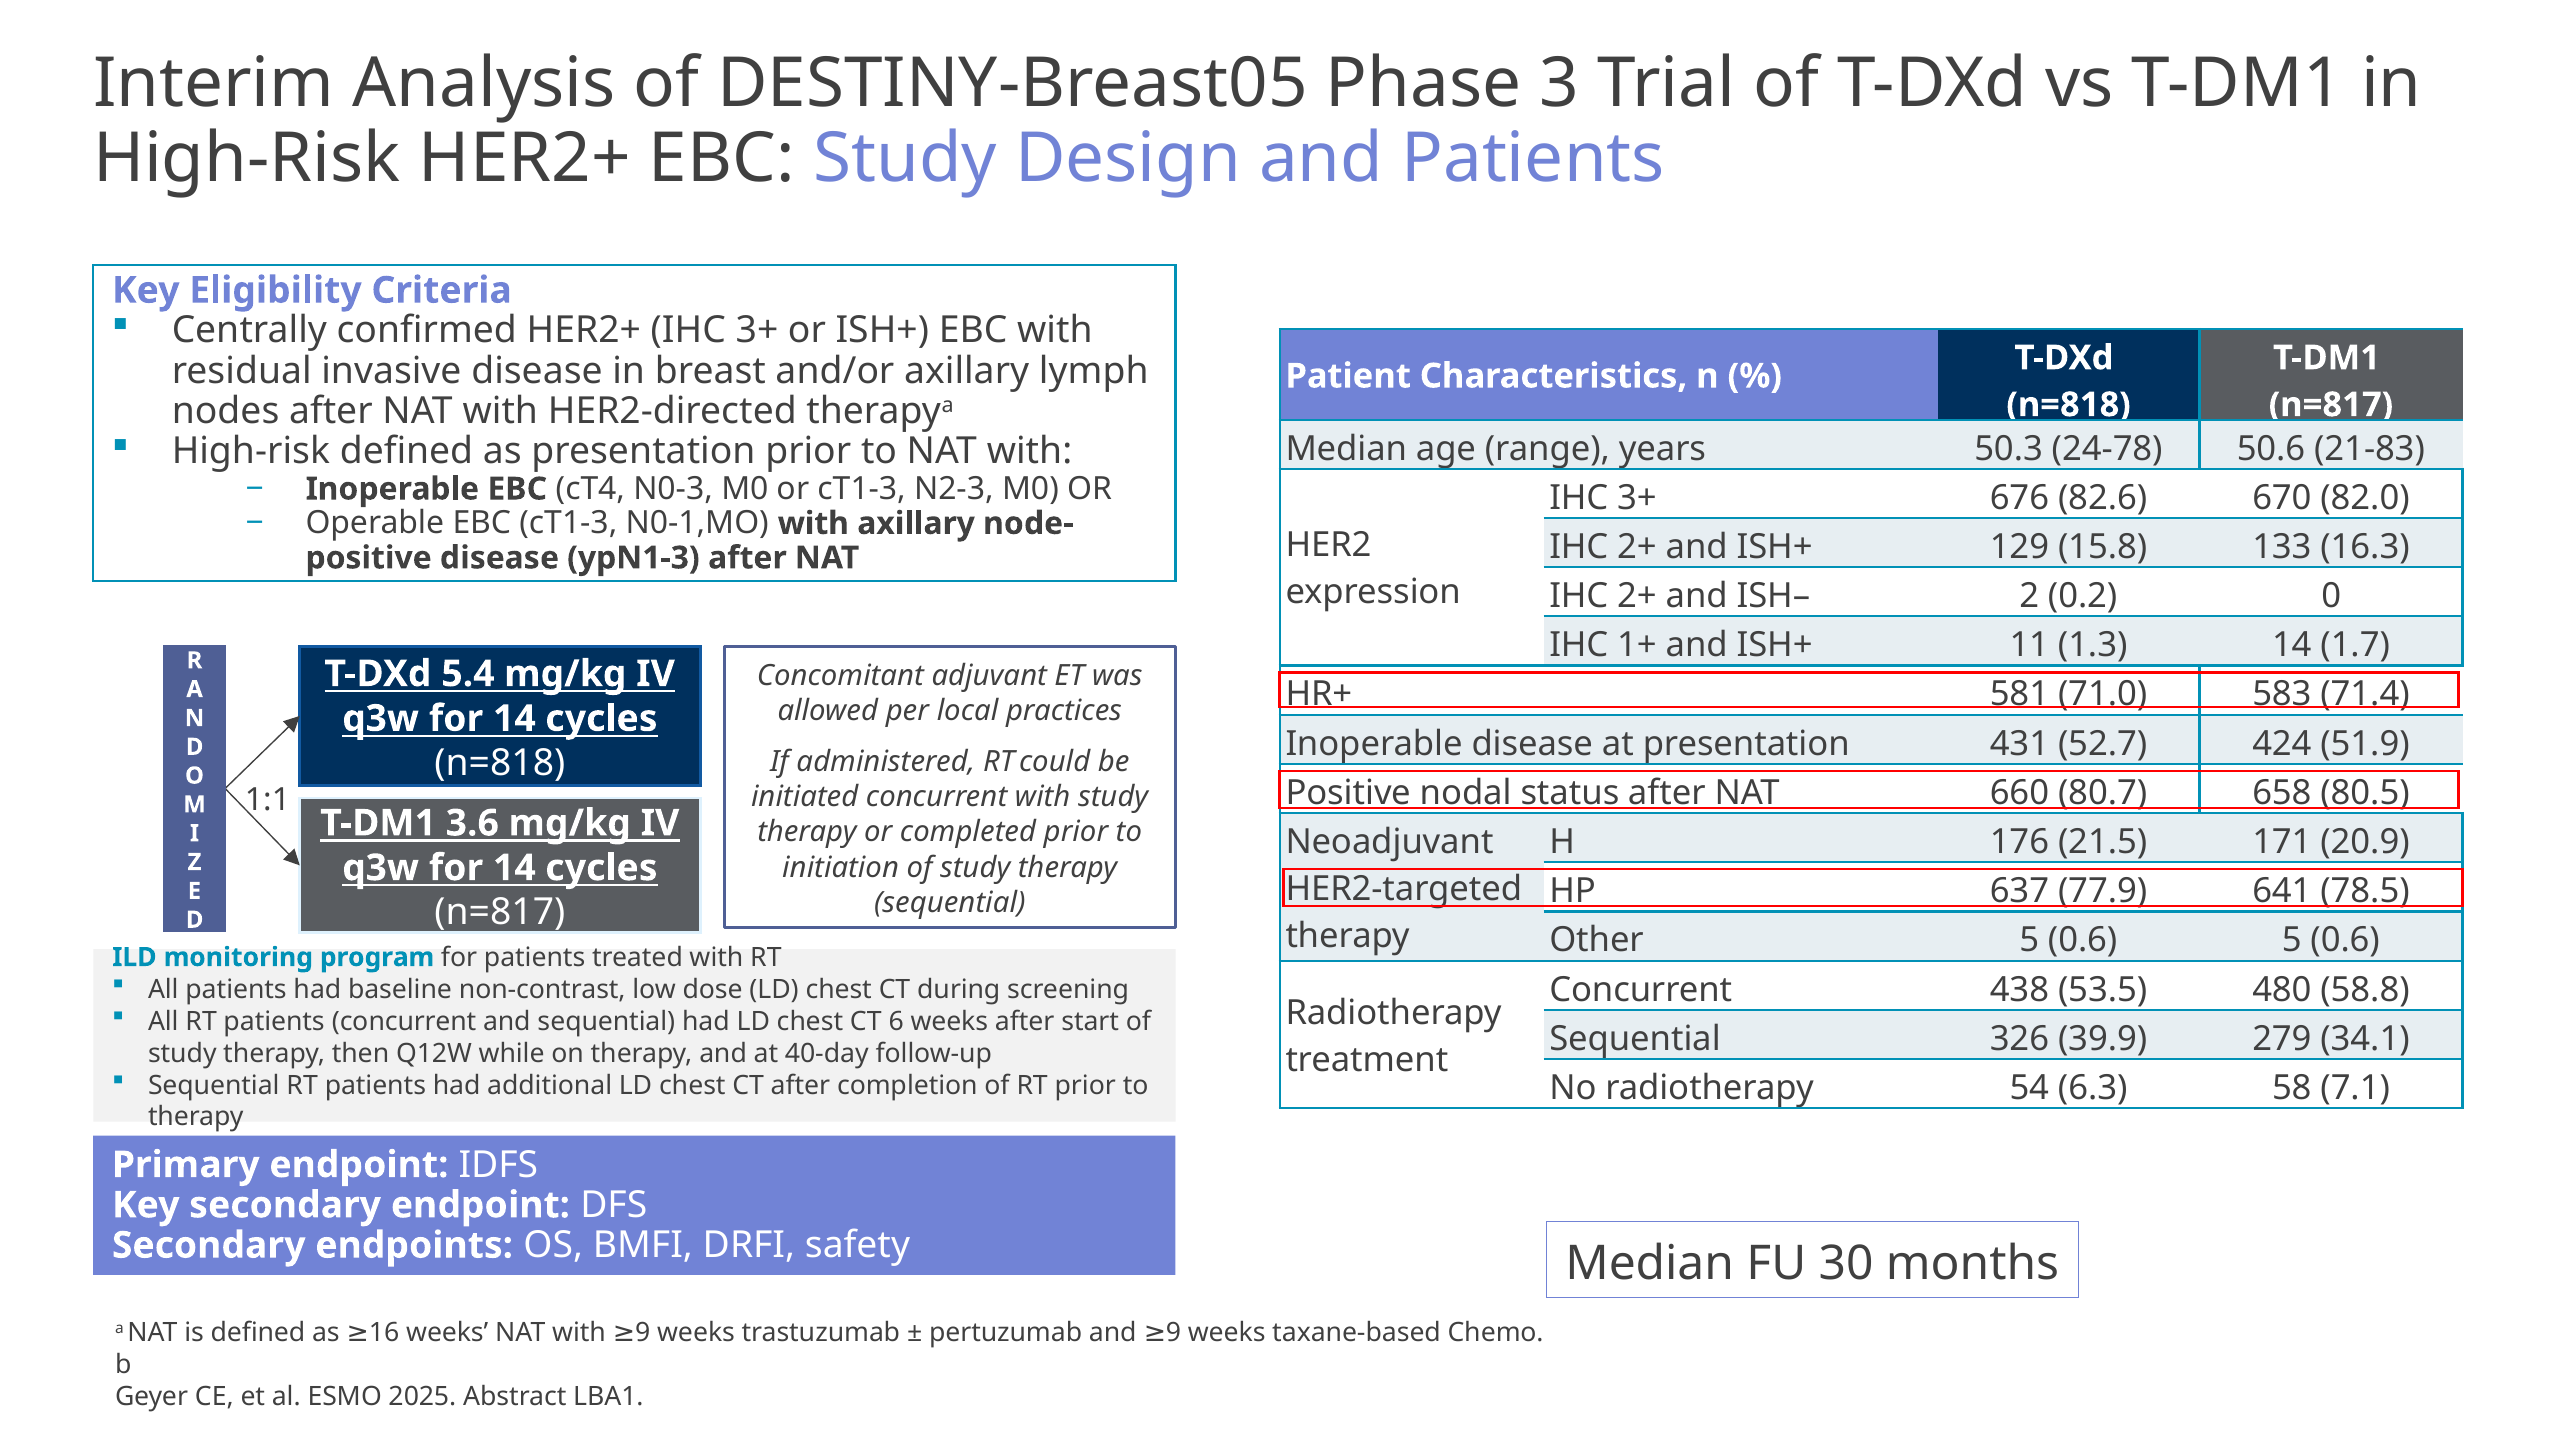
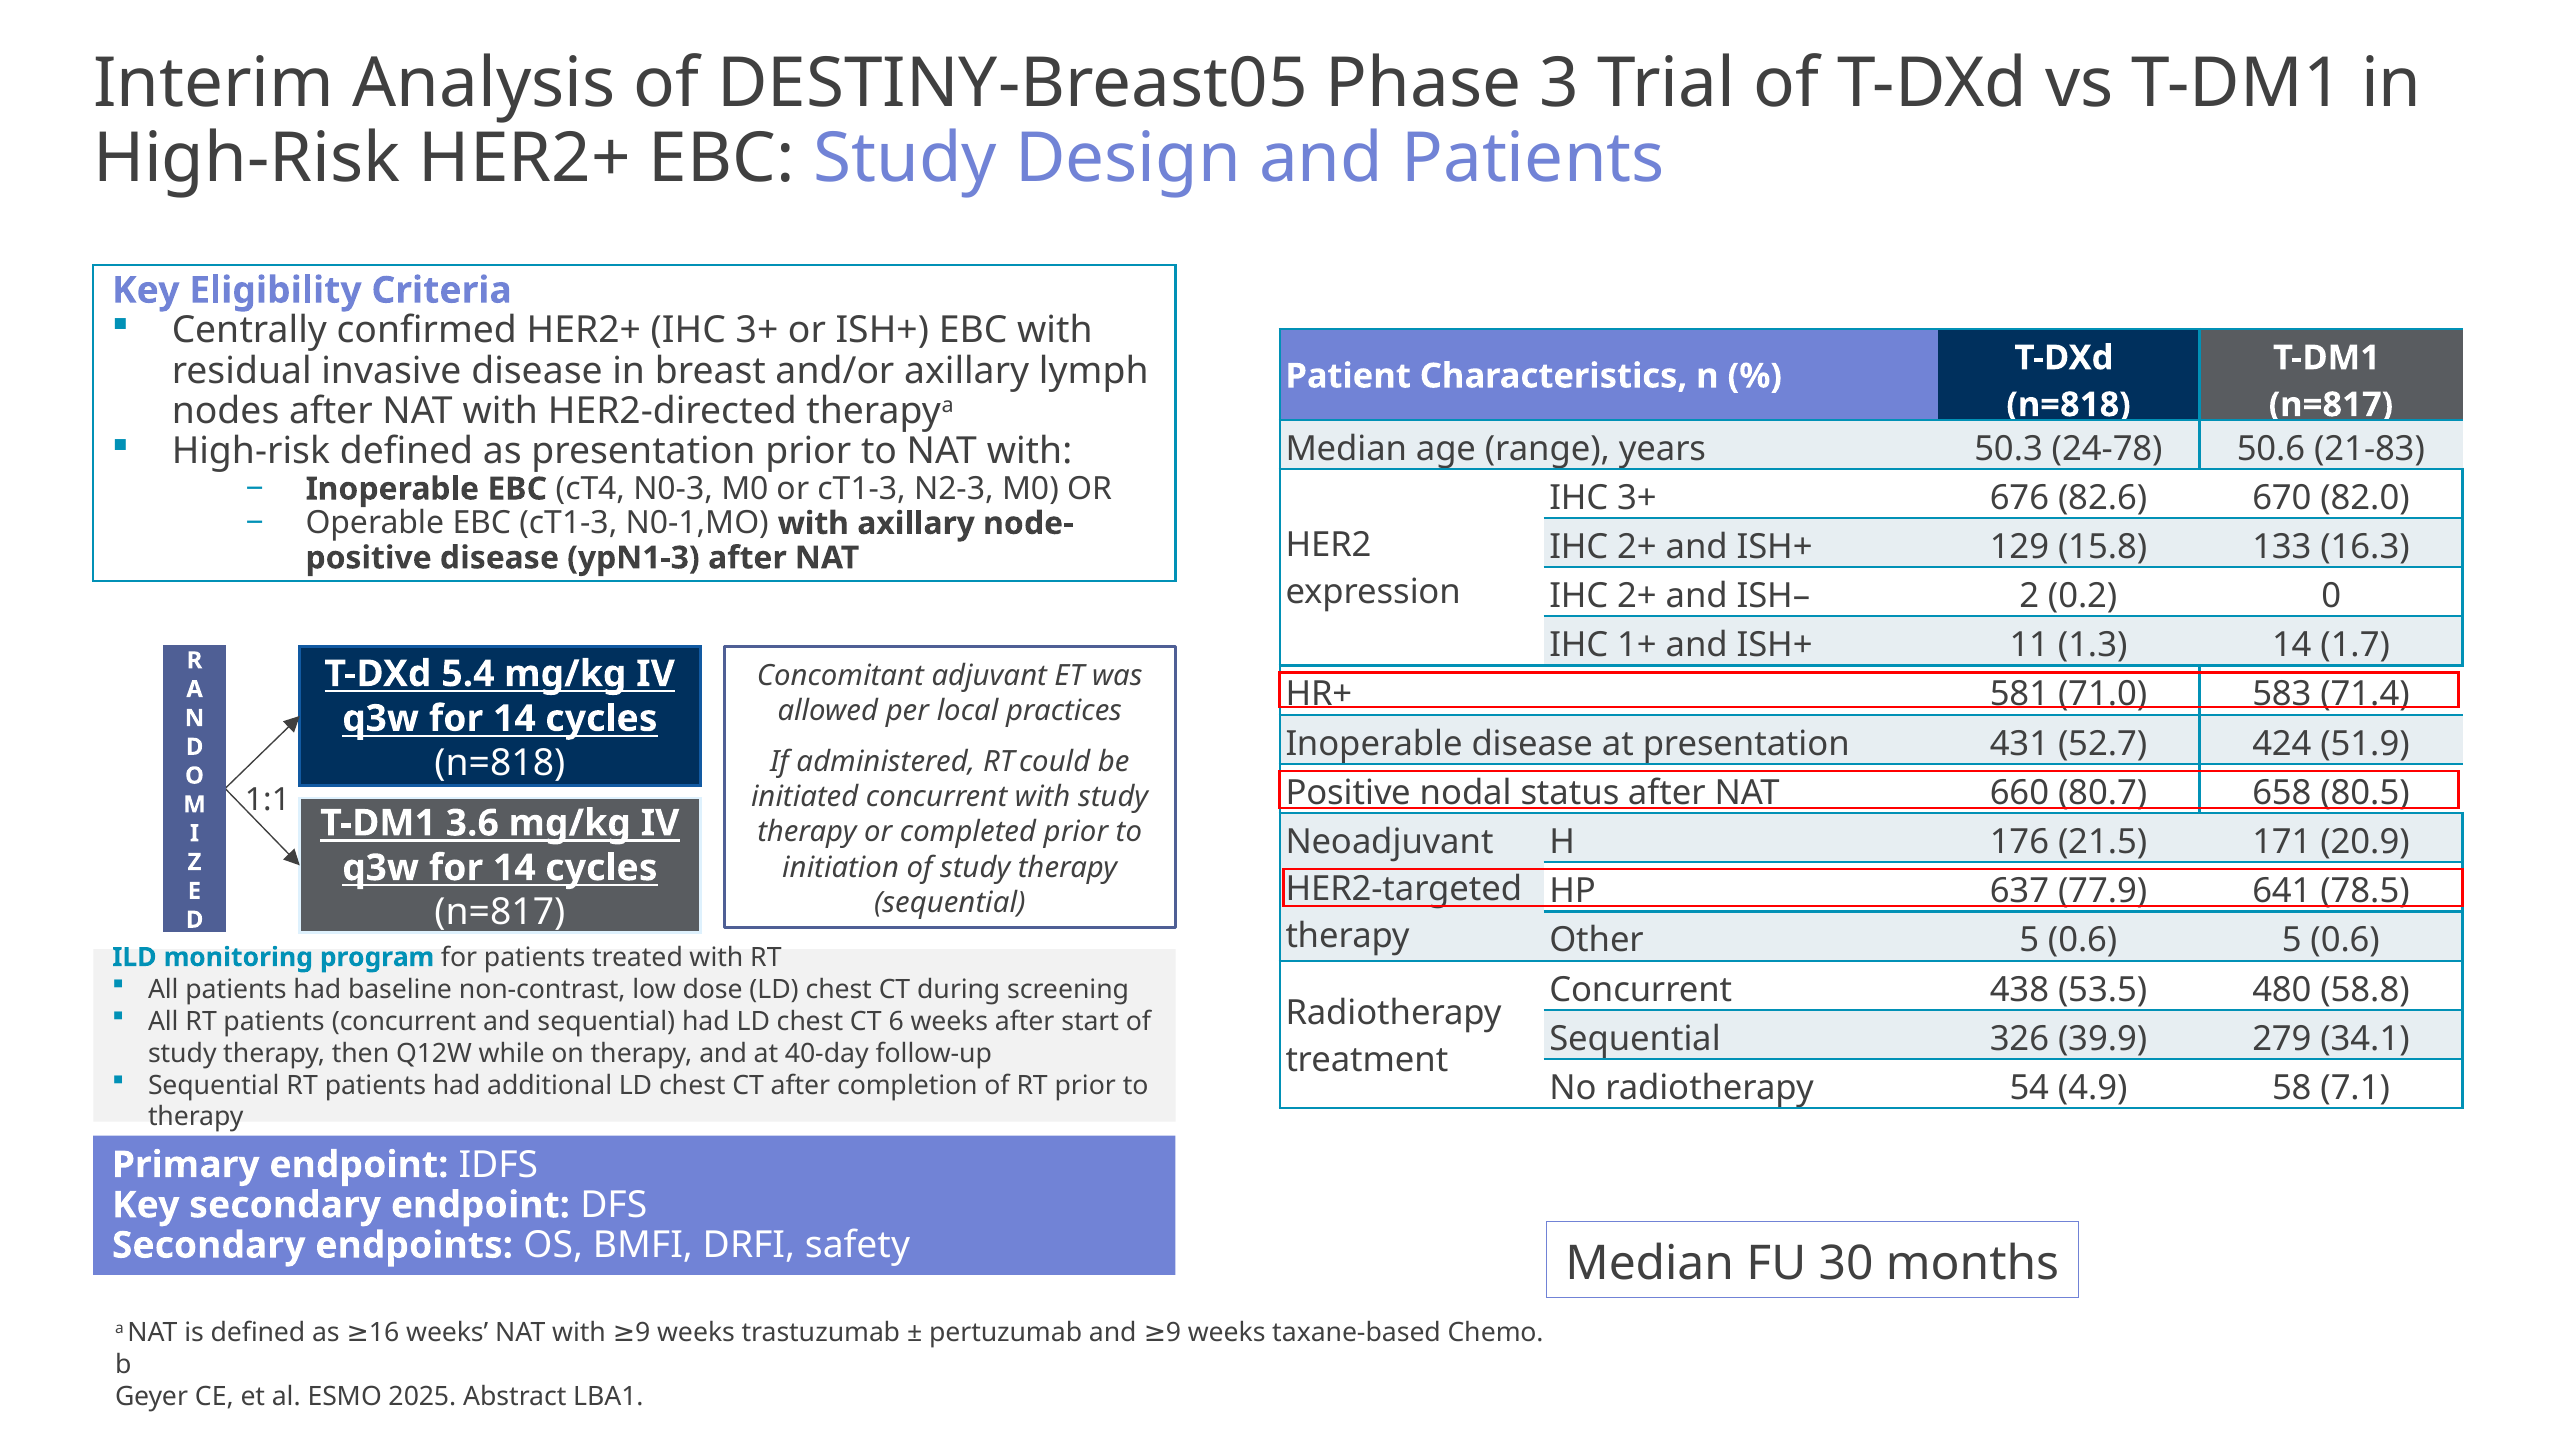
6.3: 6.3 -> 4.9
